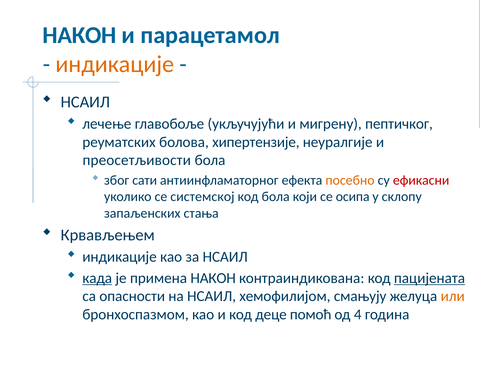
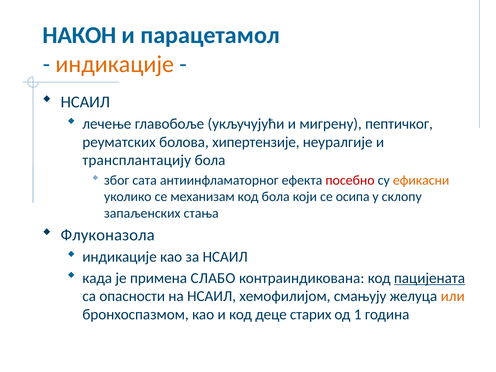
преосетљивости: преосетљивости -> трансплантацију
сати: сати -> сата
посебно colour: orange -> red
ефикасни colour: red -> orange
системској: системској -> механизам
Крвављењем: Крвављењем -> Флуконазола
када underline: present -> none
примена НАКОН: НАКОН -> СЛАБО
помоћ: помоћ -> старих
4: 4 -> 1
